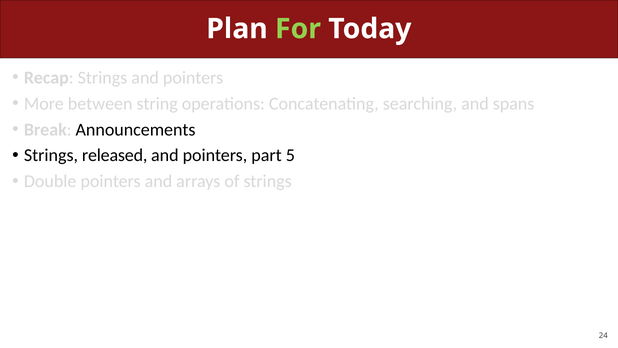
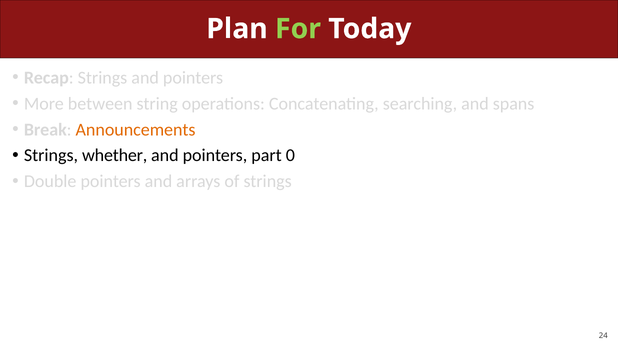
Announcements colour: black -> orange
released: released -> whether
5: 5 -> 0
